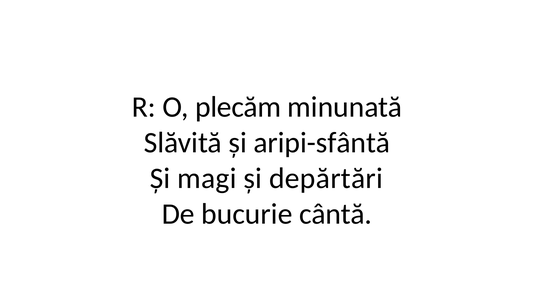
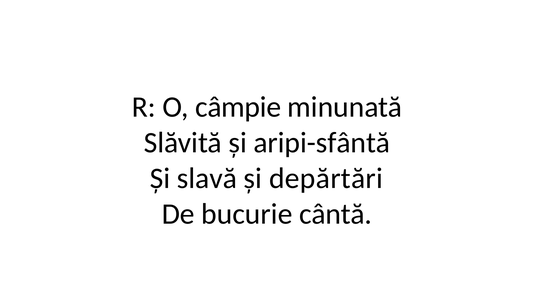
plecăm: plecăm -> câmpie
magi: magi -> slavă
